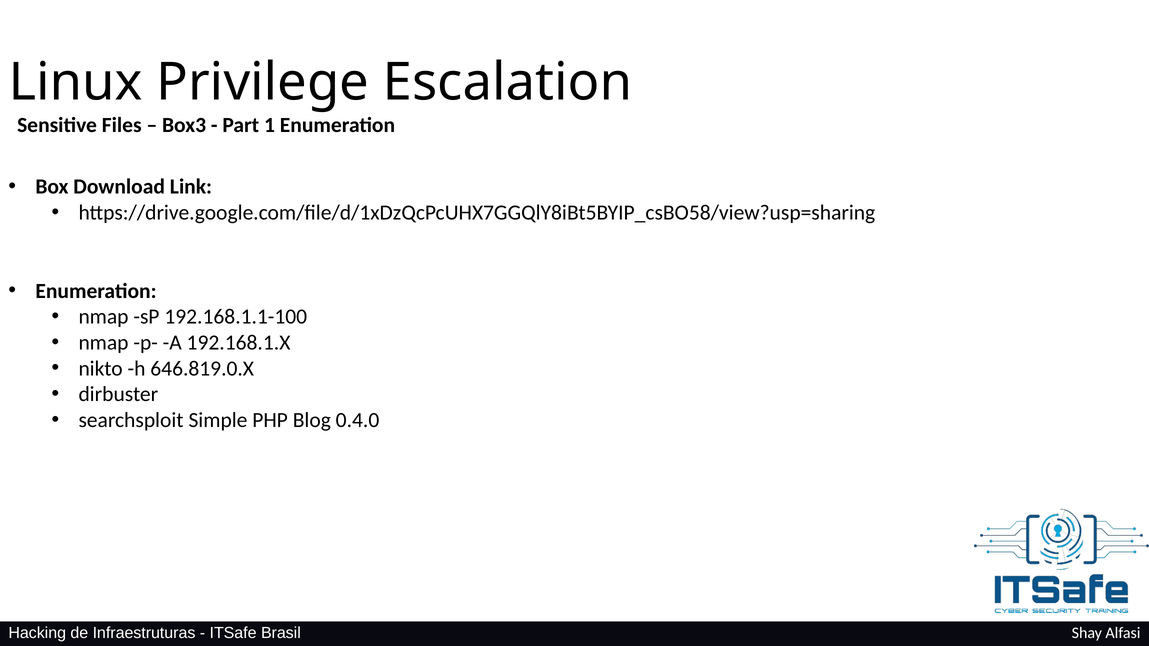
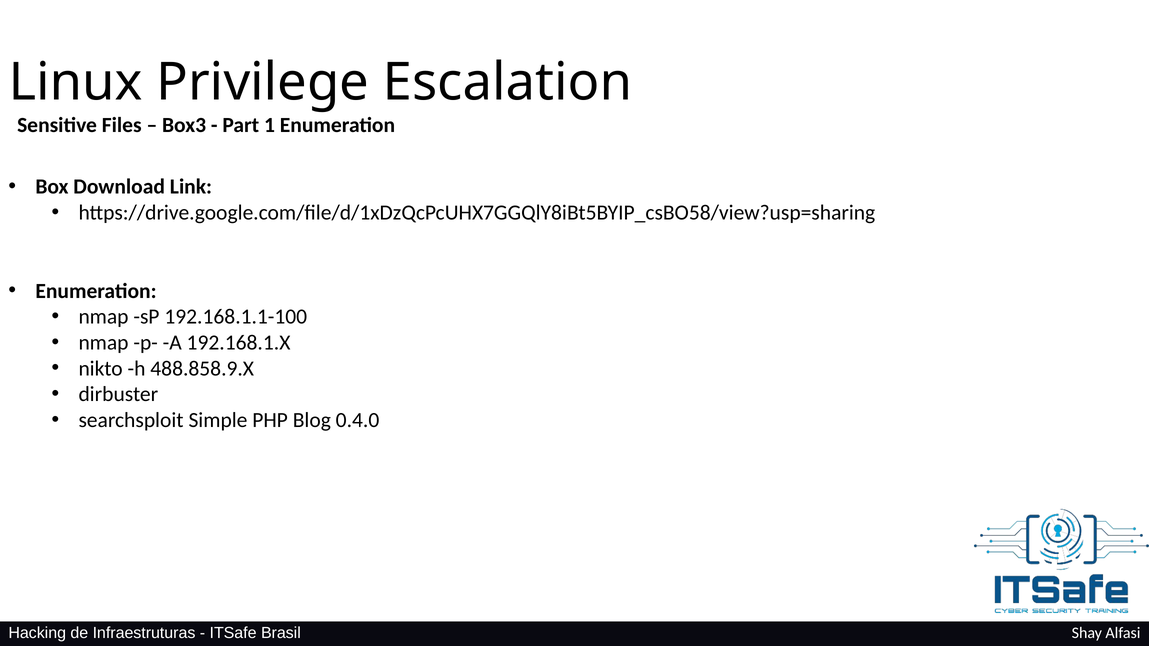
646.819.0.X: 646.819.0.X -> 488.858.9.X
